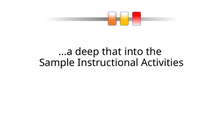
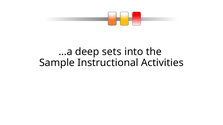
that: that -> sets
